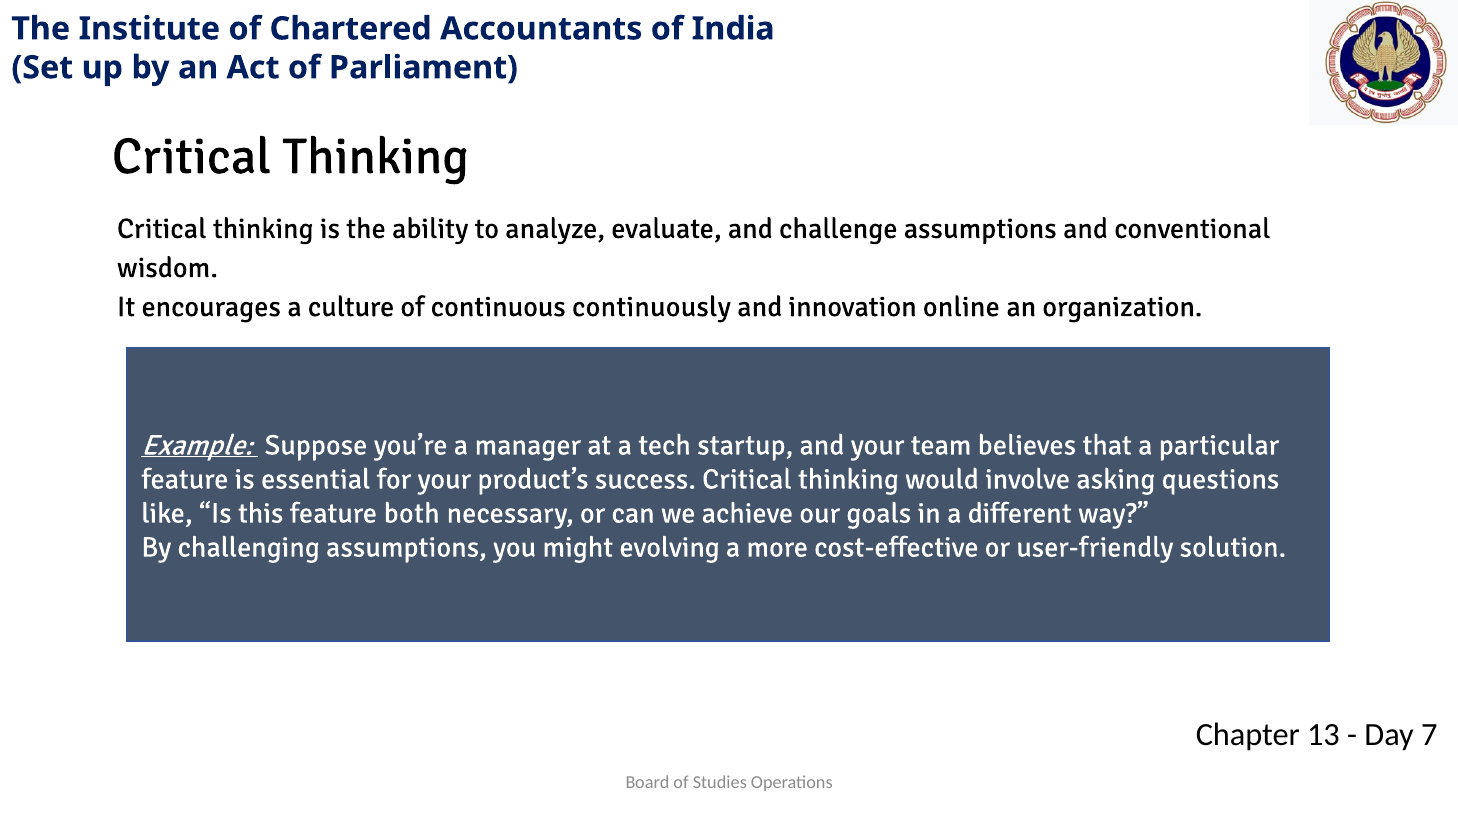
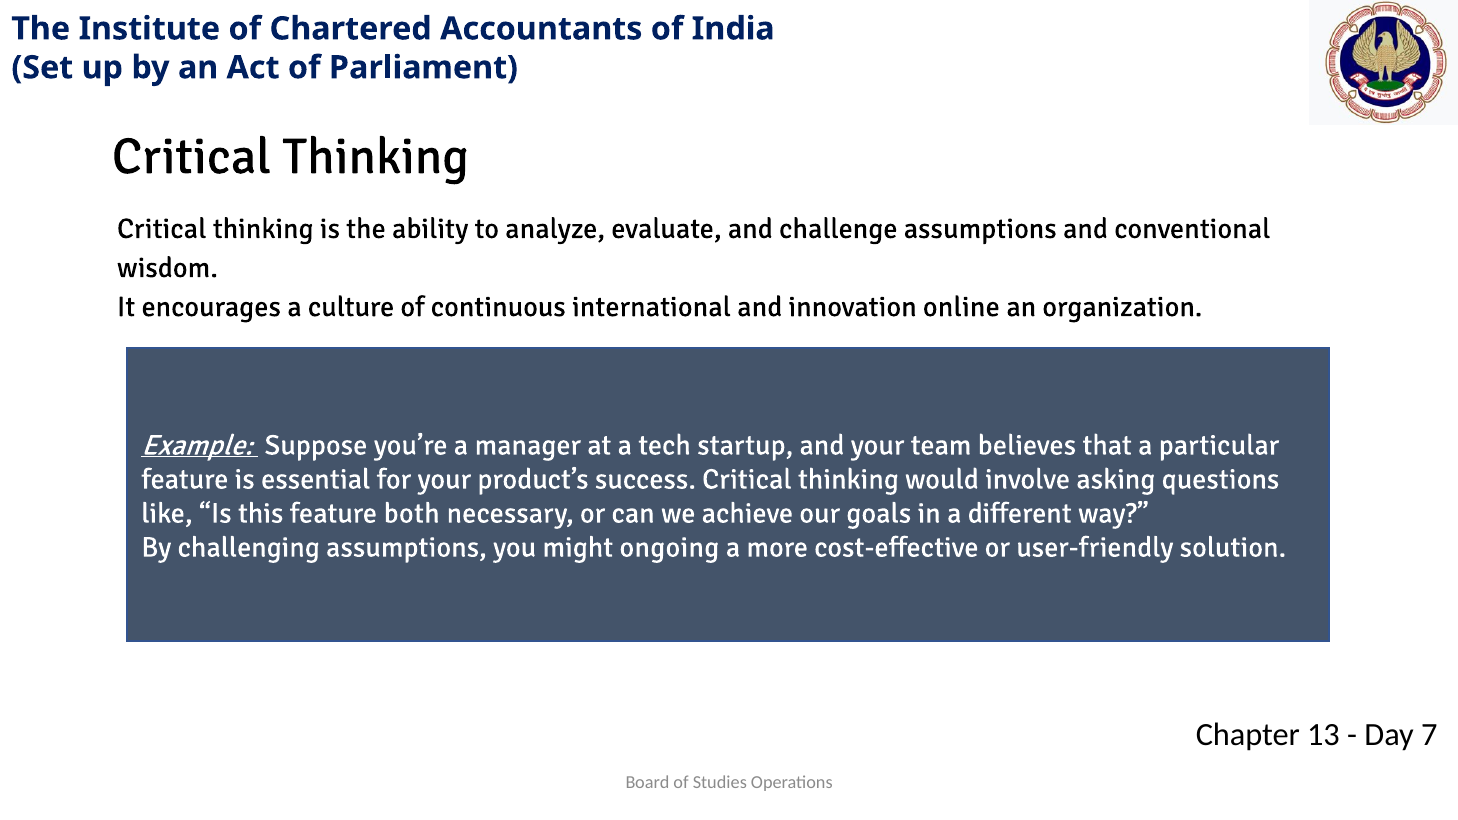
continuously: continuously -> international
evolving: evolving -> ongoing
